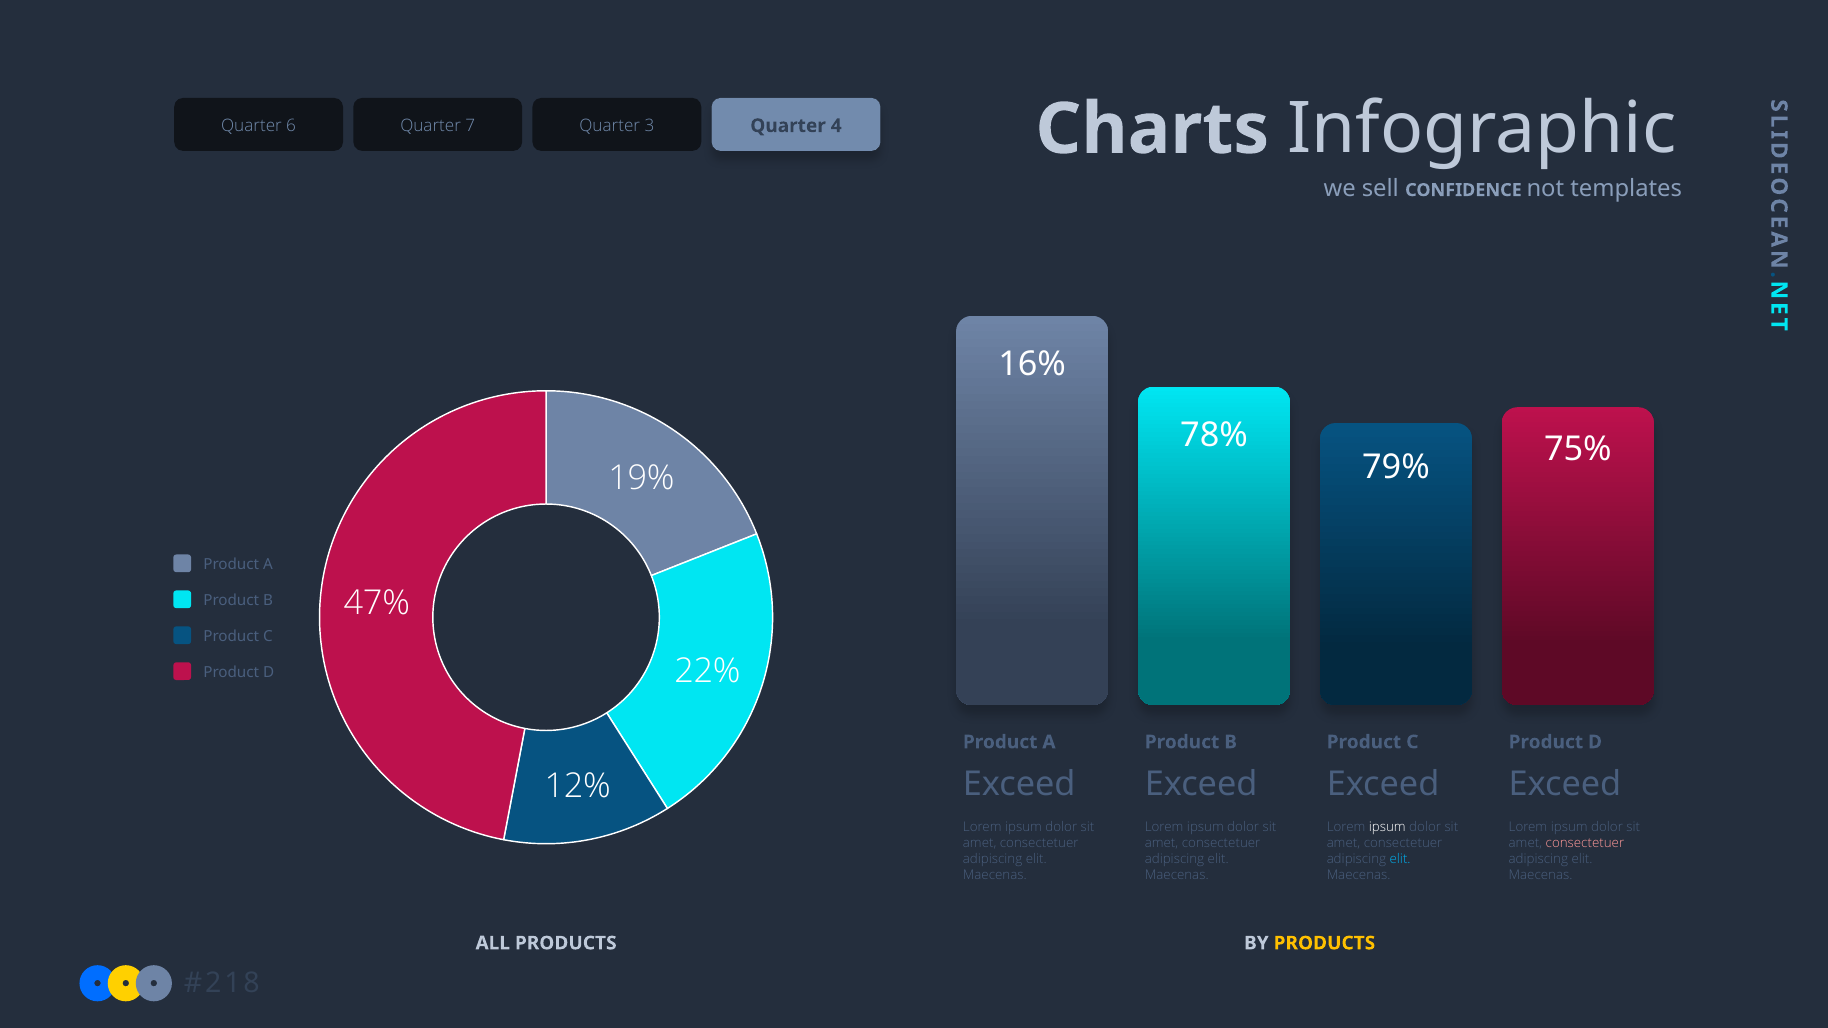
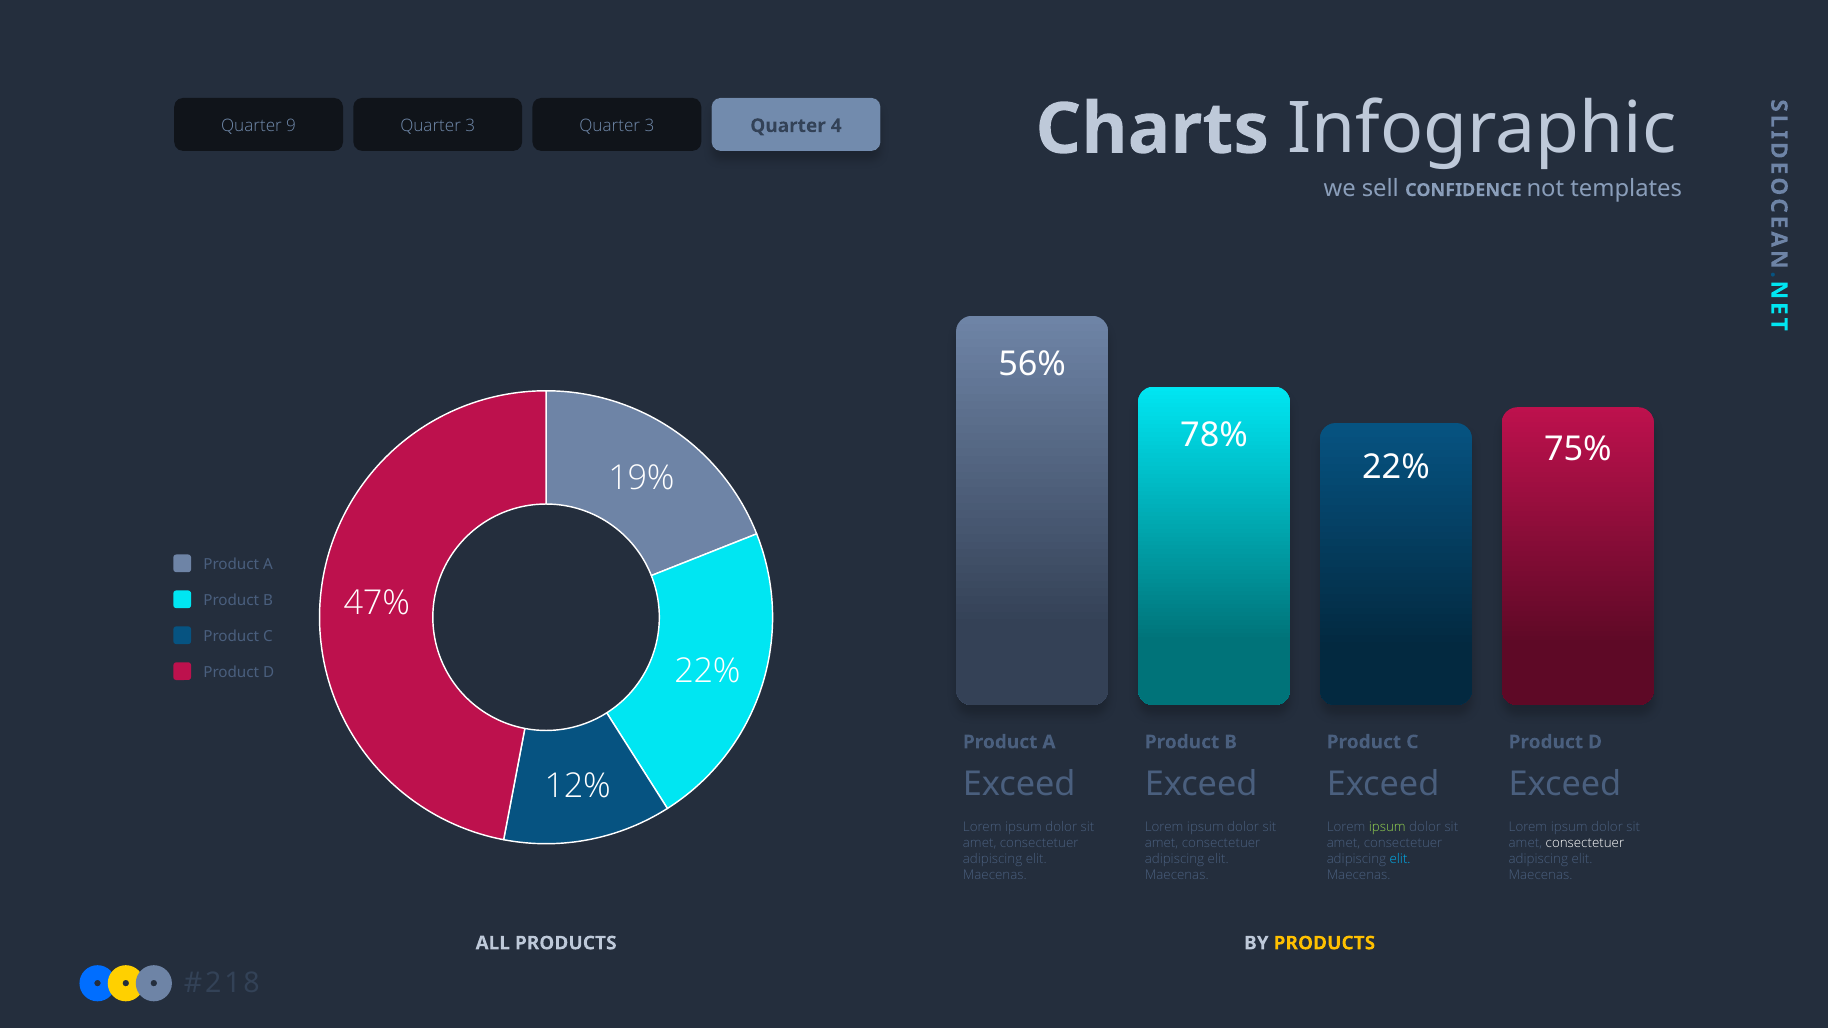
6: 6 -> 9
7 at (470, 126): 7 -> 3
16%: 16% -> 56%
79% at (1396, 467): 79% -> 22%
ipsum at (1387, 827) colour: white -> light green
consectetuer at (1585, 843) colour: pink -> white
